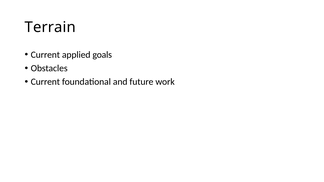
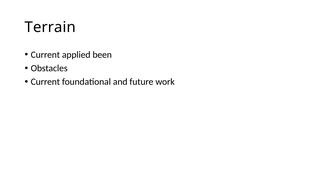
goals: goals -> been
